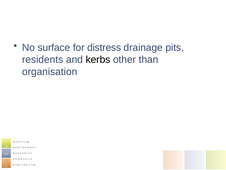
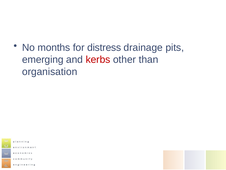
surface: surface -> months
residents: residents -> emerging
kerbs colour: black -> red
